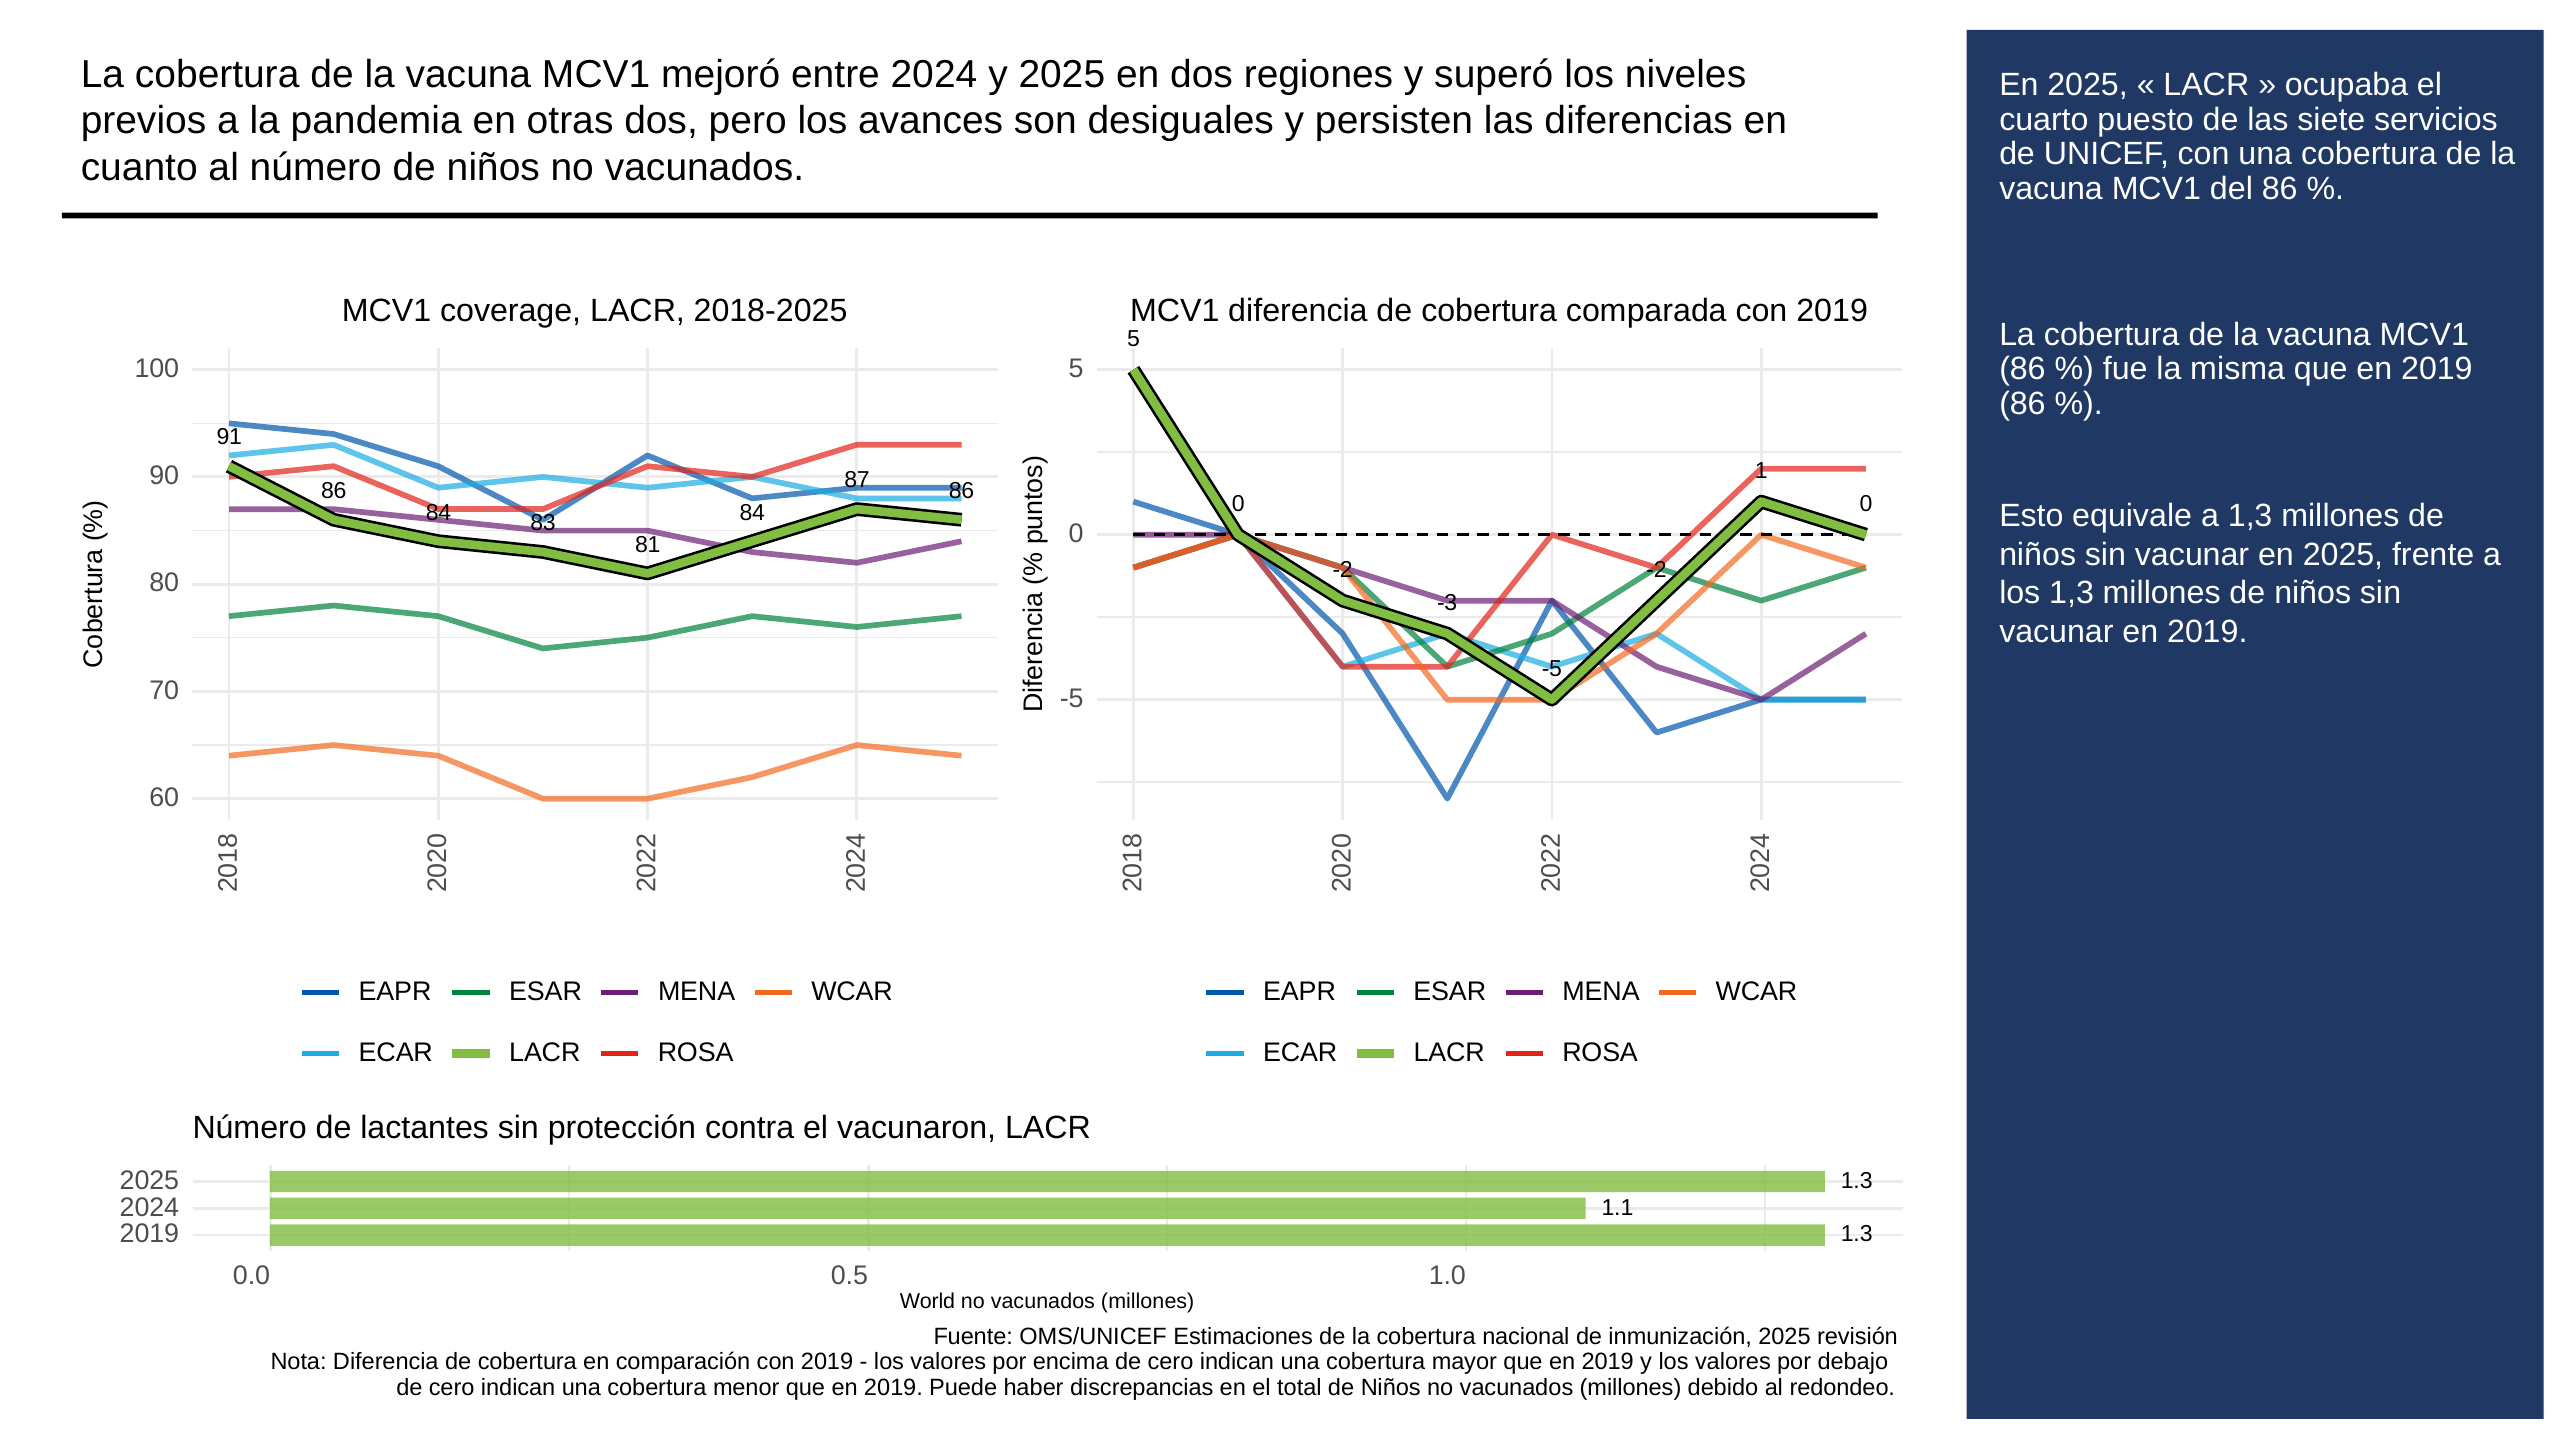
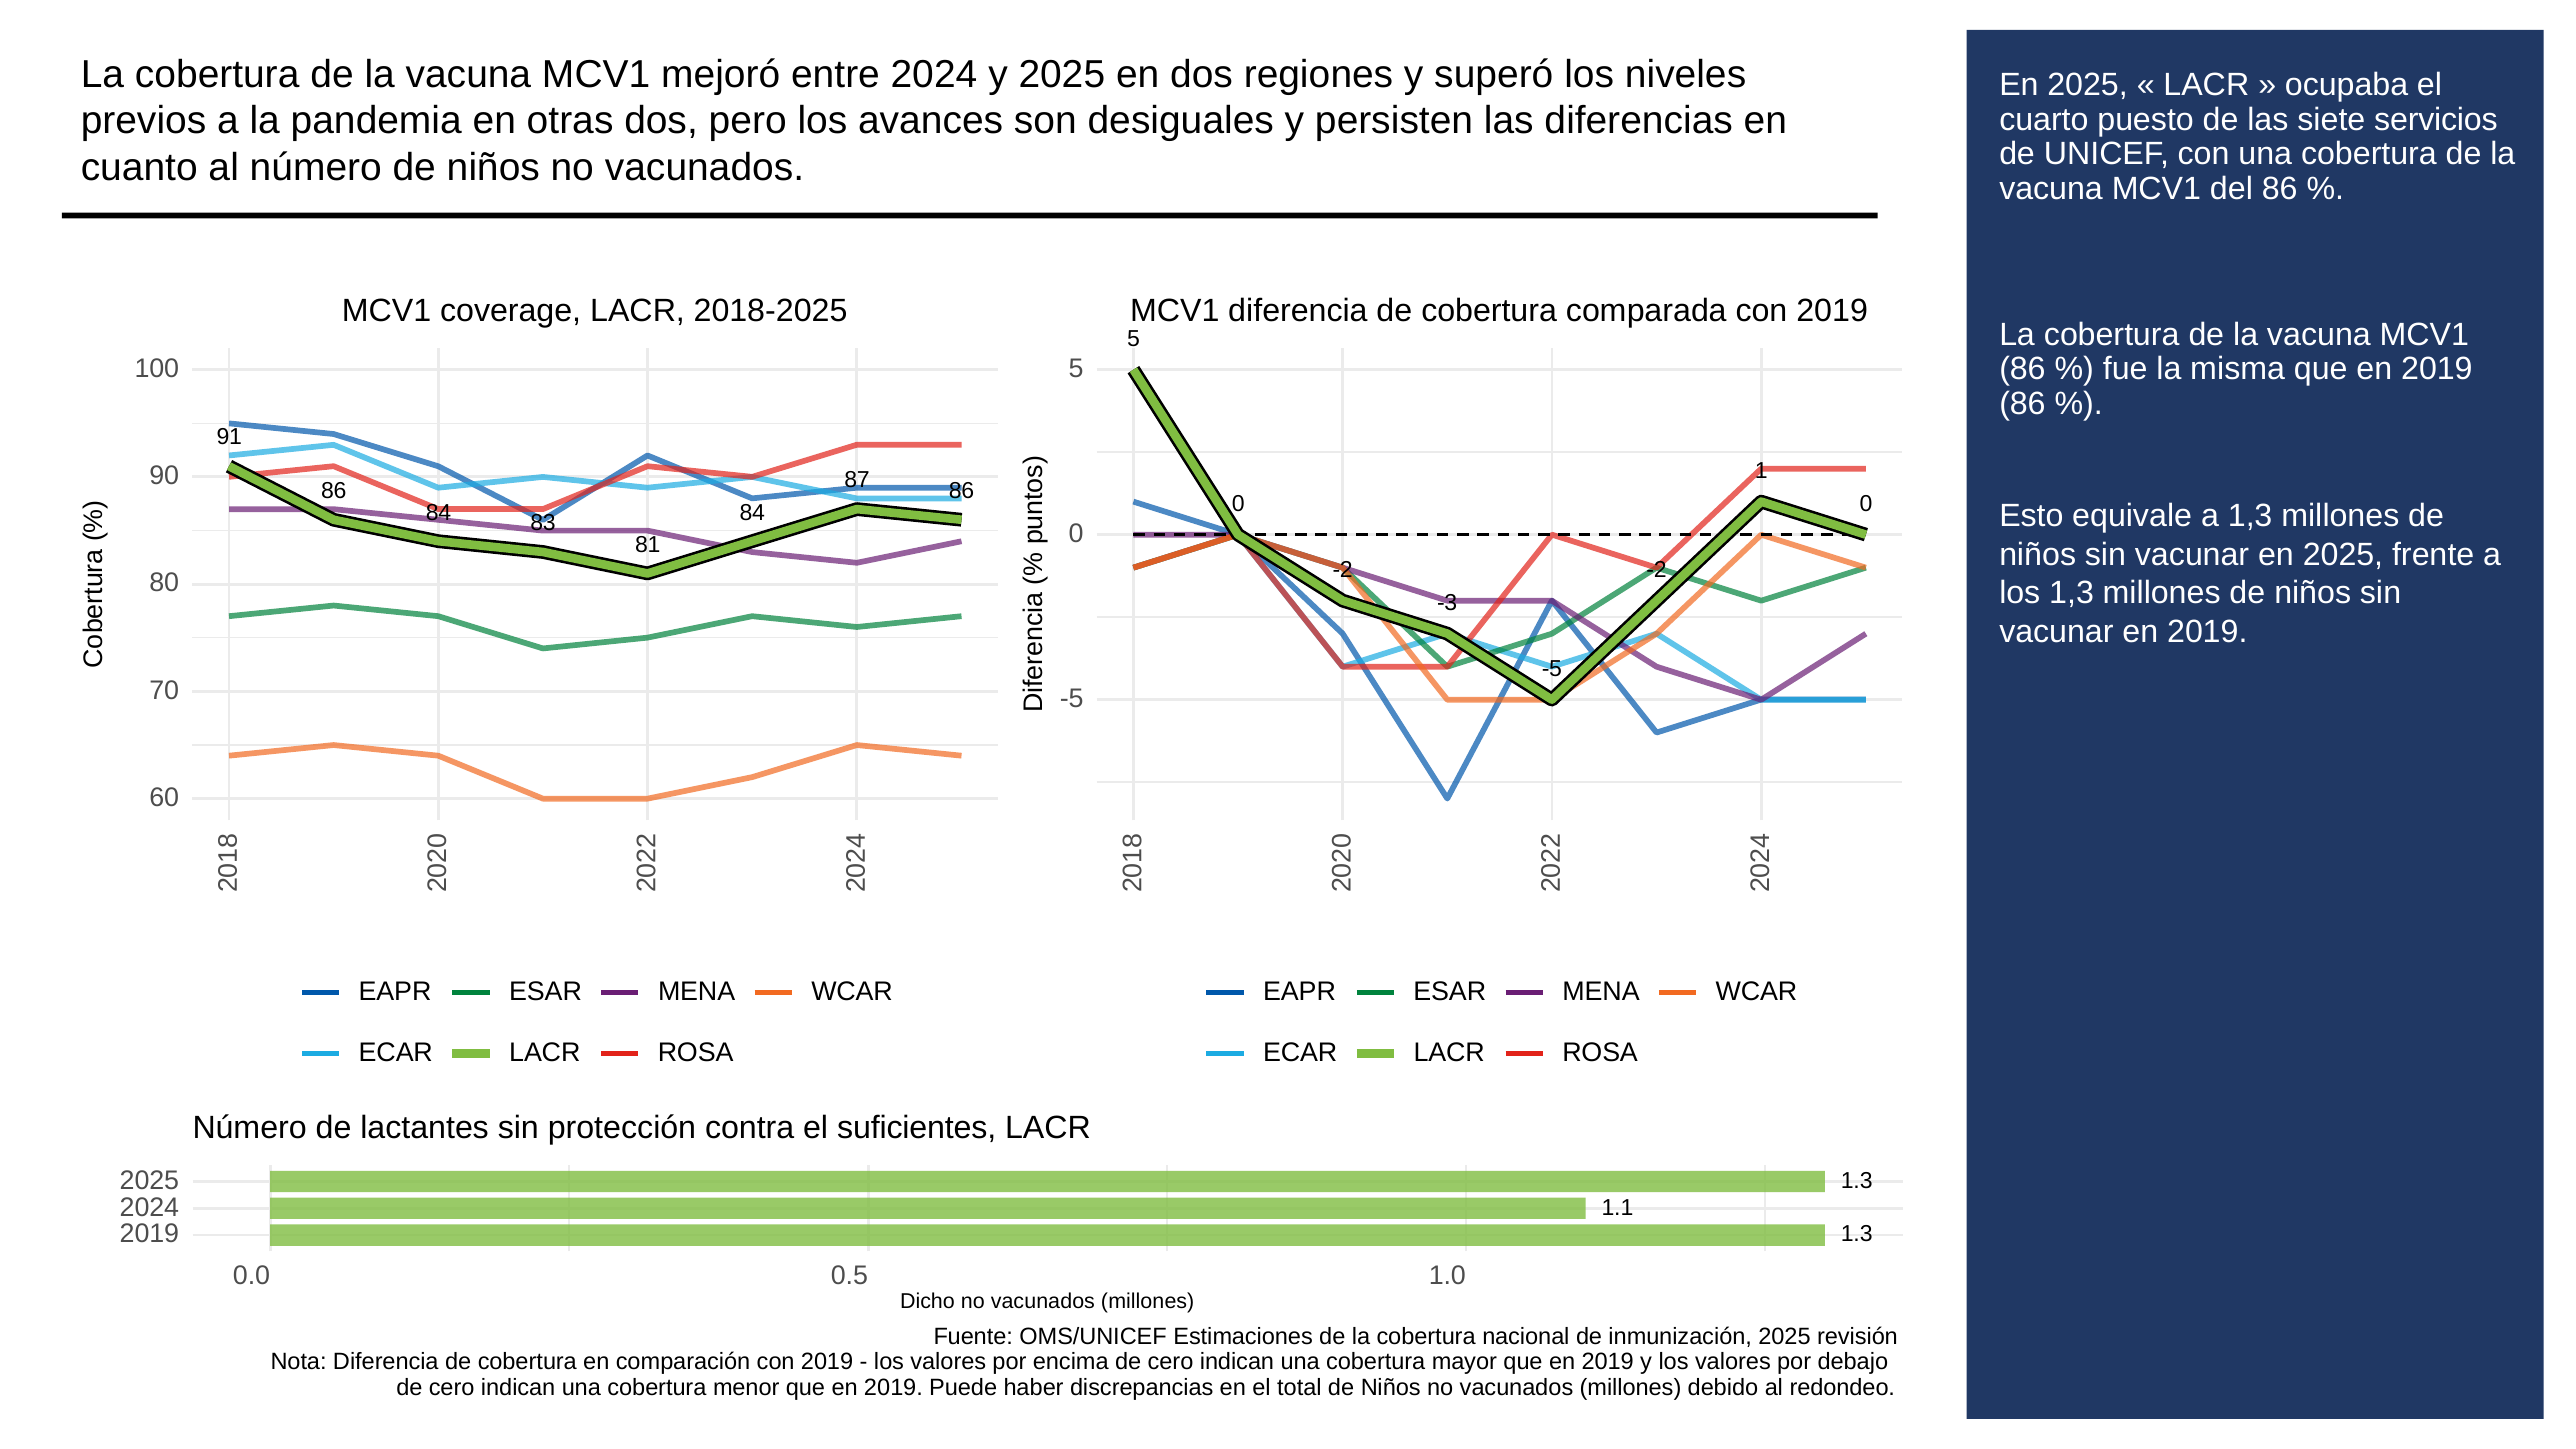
vacunaron: vacunaron -> suficientes
World: World -> Dicho
